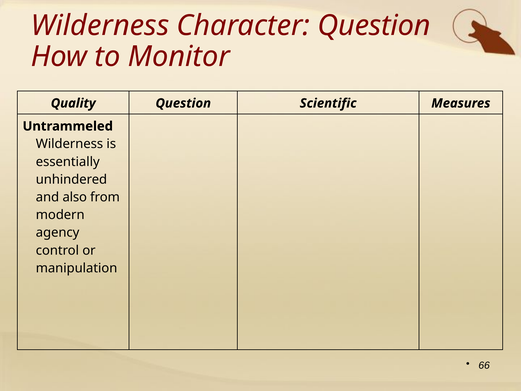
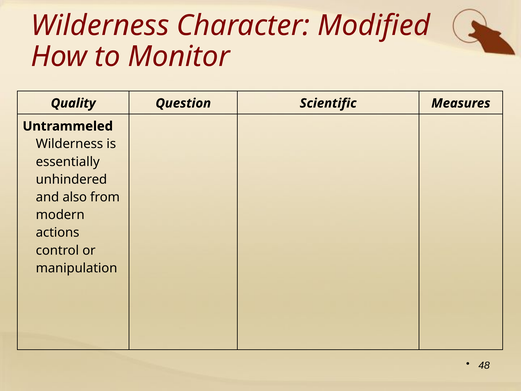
Character Question: Question -> Modified
agency: agency -> actions
66: 66 -> 48
